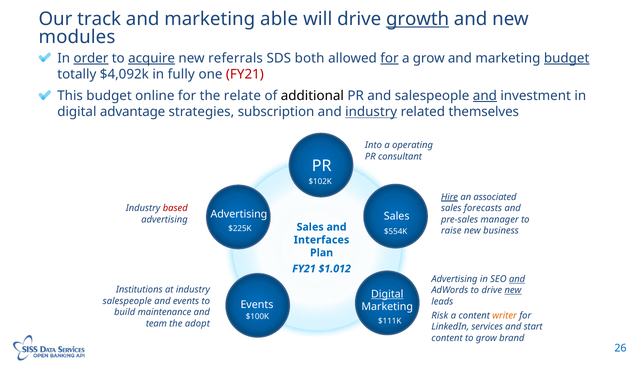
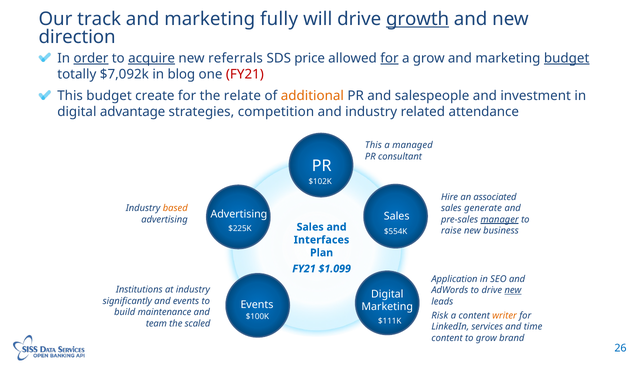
able: able -> fully
modules: modules -> direction
both: both -> price
$4,092k: $4,092k -> $7,092k
fully: fully -> blog
online: online -> create
additional colour: black -> orange
and at (485, 96) underline: present -> none
subscription: subscription -> competition
industry at (371, 112) underline: present -> none
themselves: themselves -> attendance
Into at (373, 145): Into -> This
operating: operating -> managed
Hire underline: present -> none
forecasts: forecasts -> generate
based colour: red -> orange
manager underline: none -> present
$1.012: $1.012 -> $1.099
Advertising at (454, 279): Advertising -> Application
and at (517, 279) underline: present -> none
Digital at (387, 294) underline: present -> none
salespeople at (127, 301): salespeople -> significantly
adopt: adopt -> scaled
start: start -> time
